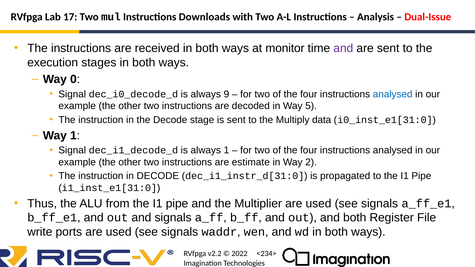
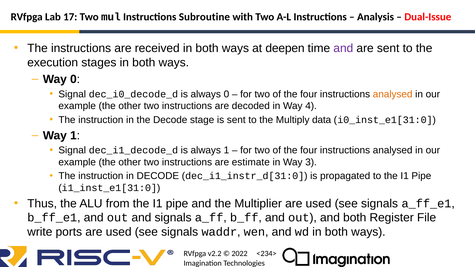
Downloads: Downloads -> Subroutine
monitor: monitor -> deepen
always 9: 9 -> 0
analysed at (393, 94) colour: blue -> orange
5: 5 -> 4
2: 2 -> 3
